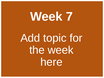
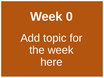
7: 7 -> 0
